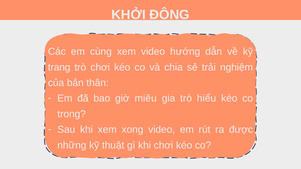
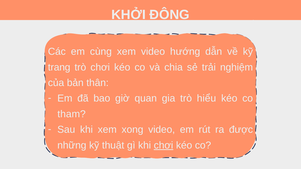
miêu: miêu -> quan
trong: trong -> tham
chơi at (164, 146) underline: none -> present
